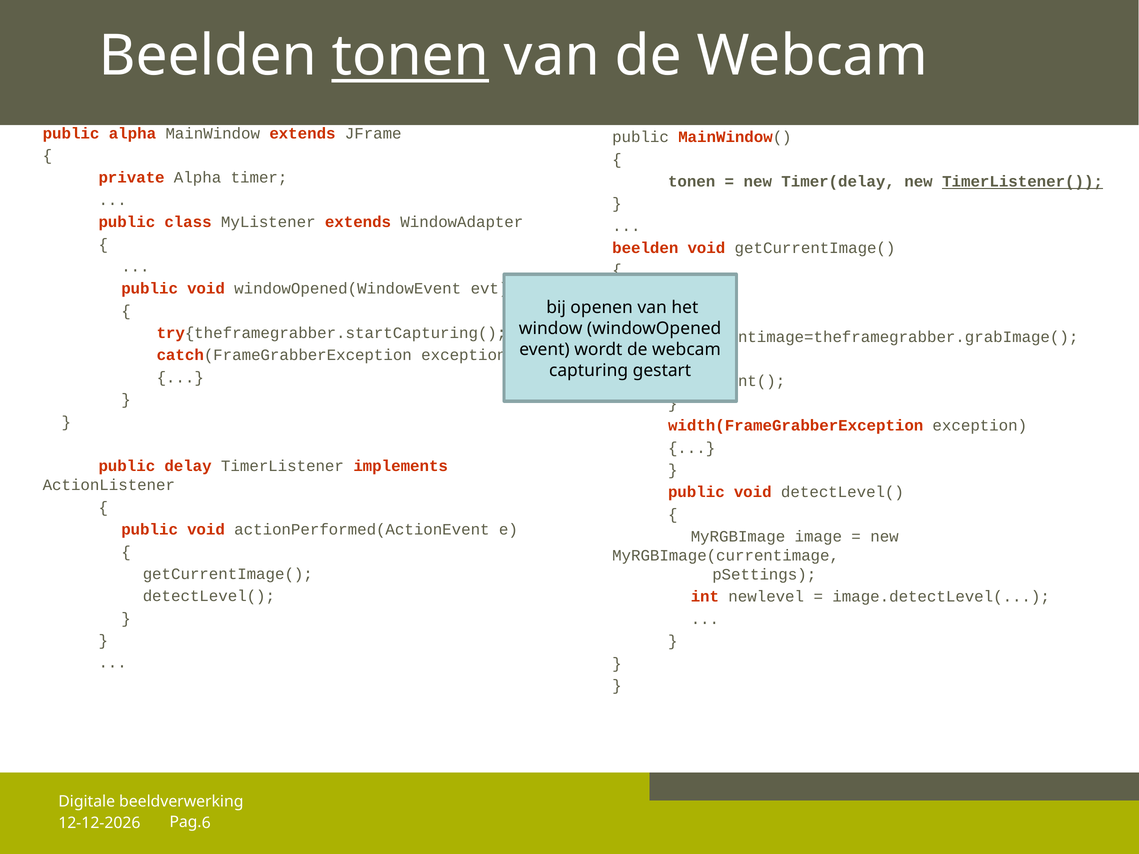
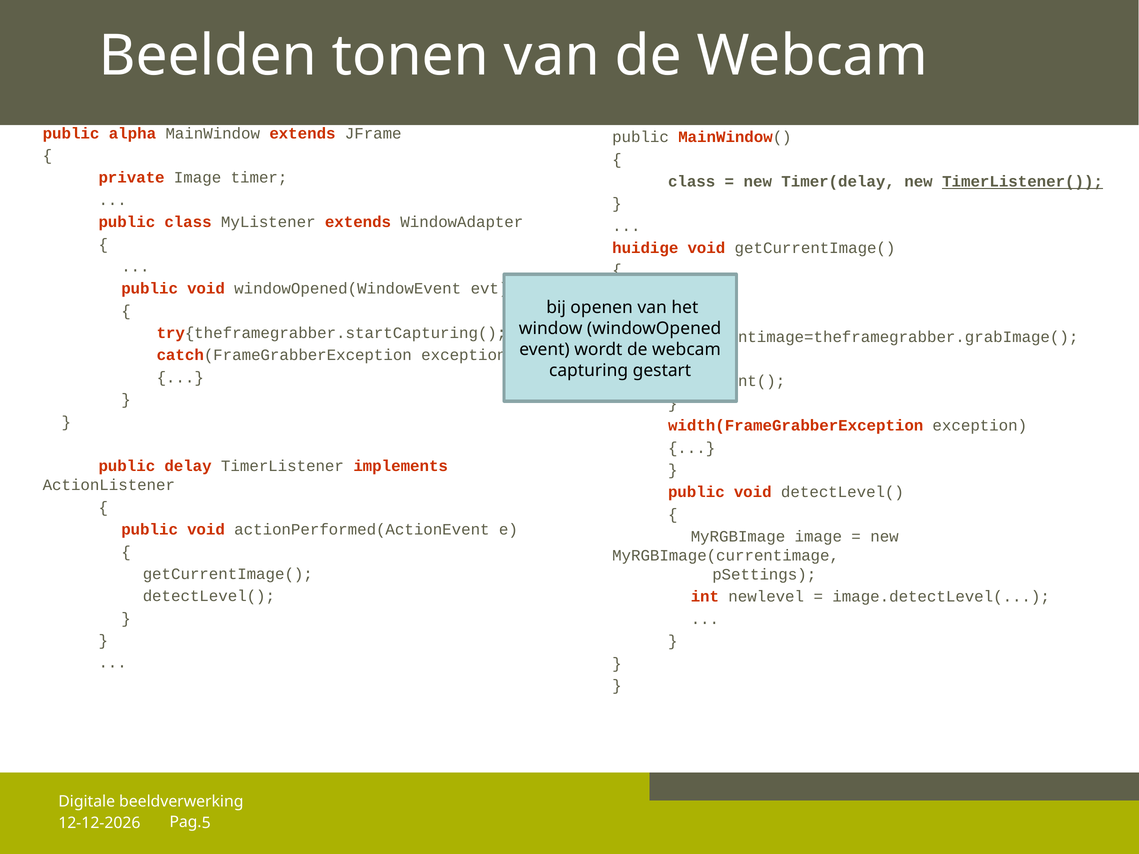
tonen at (410, 56) underline: present -> none
private Alpha: Alpha -> Image
tonen at (692, 182): tonen -> class
beelden at (645, 248): beelden -> huidige
6: 6 -> 5
